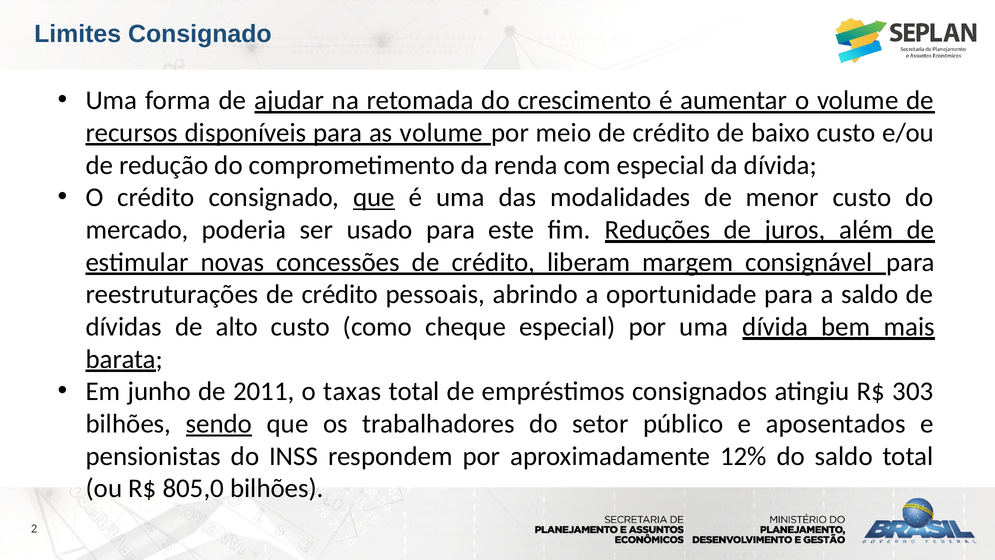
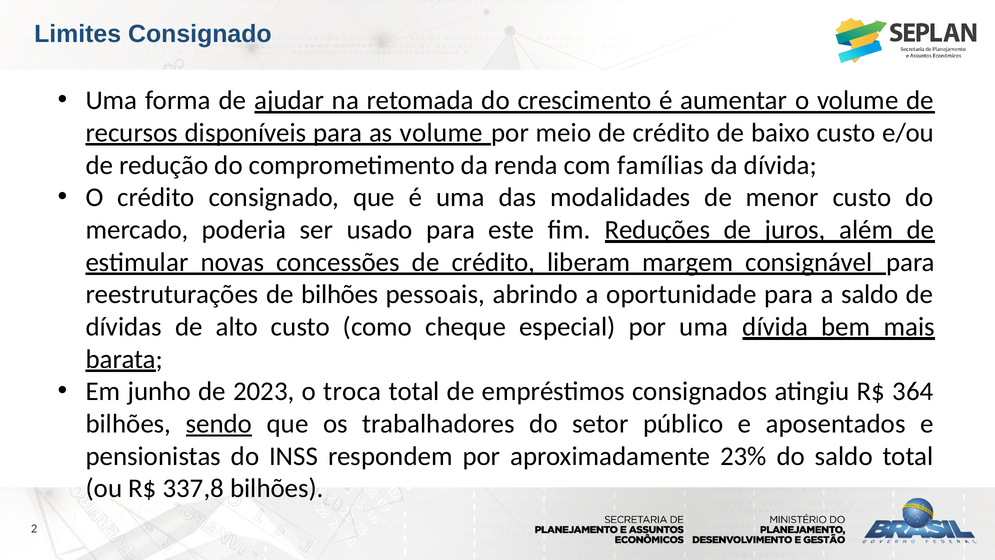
com especial: especial -> famílias
que at (374, 197) underline: present -> none
reestruturações de crédito: crédito -> bilhões
2011: 2011 -> 2023
taxas: taxas -> troca
303: 303 -> 364
12%: 12% -> 23%
805,0: 805,0 -> 337,8
